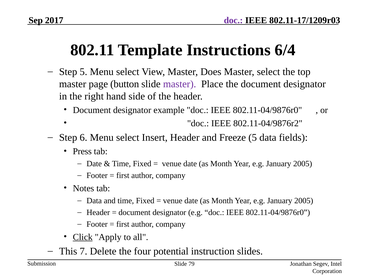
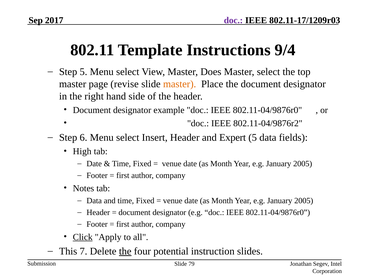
6/4: 6/4 -> 9/4
button: button -> revise
master at (180, 84) colour: purple -> orange
Freeze: Freeze -> Expert
Press: Press -> High
the at (125, 251) underline: none -> present
